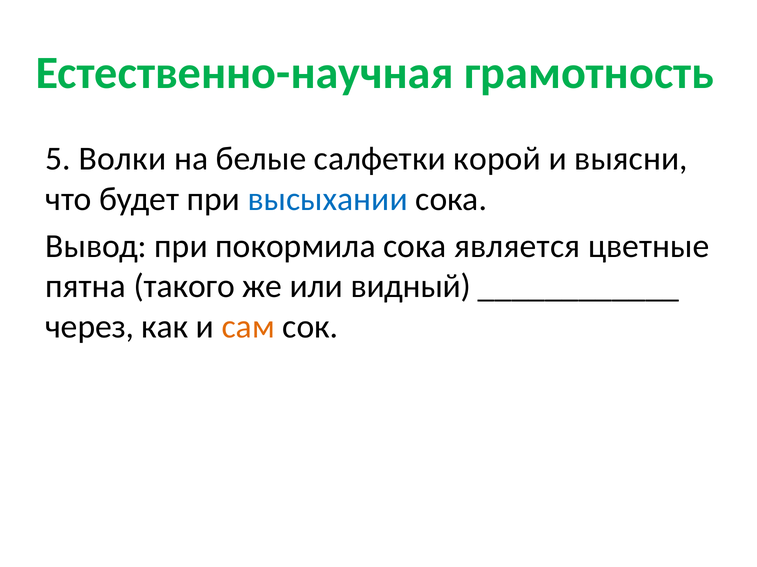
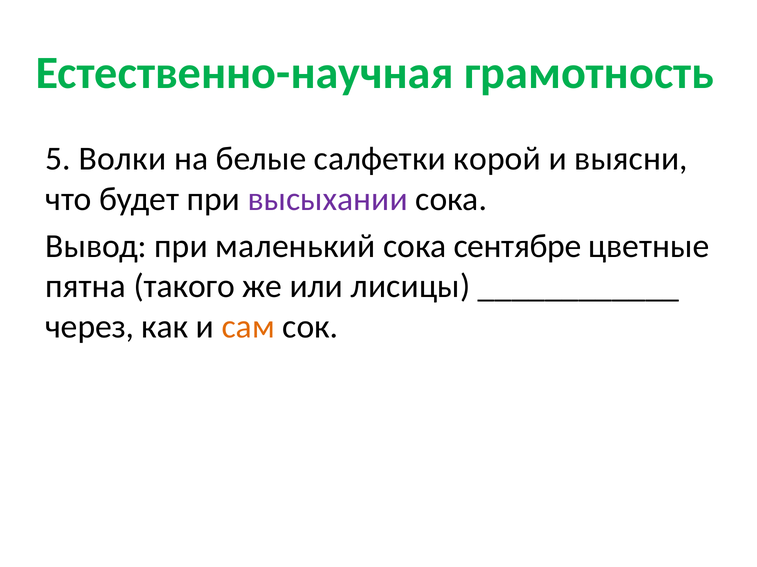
высыхании colour: blue -> purple
покормила: покормила -> маленький
является: является -> сентябре
видный: видный -> лисицы
